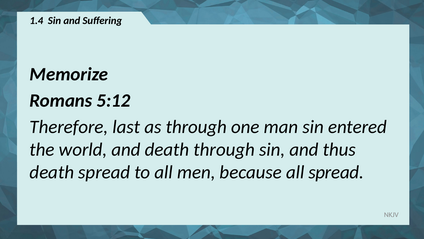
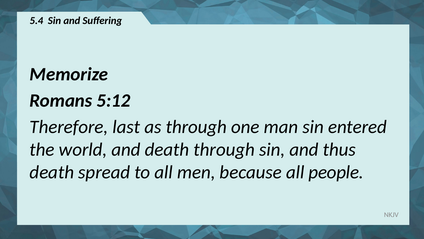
1.4: 1.4 -> 5.4
all spread: spread -> people
